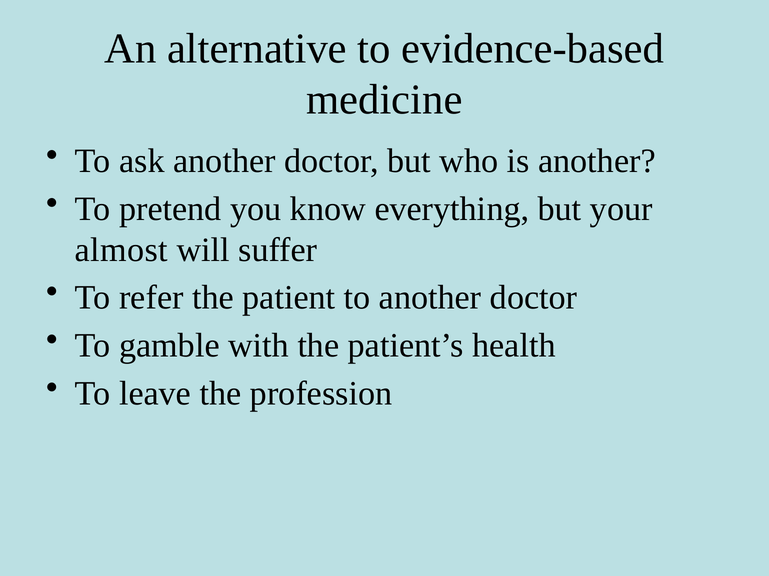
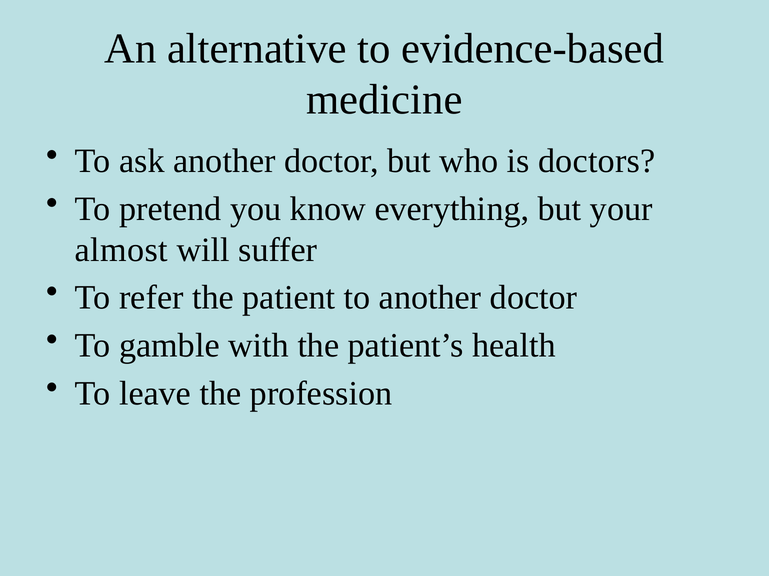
is another: another -> doctors
